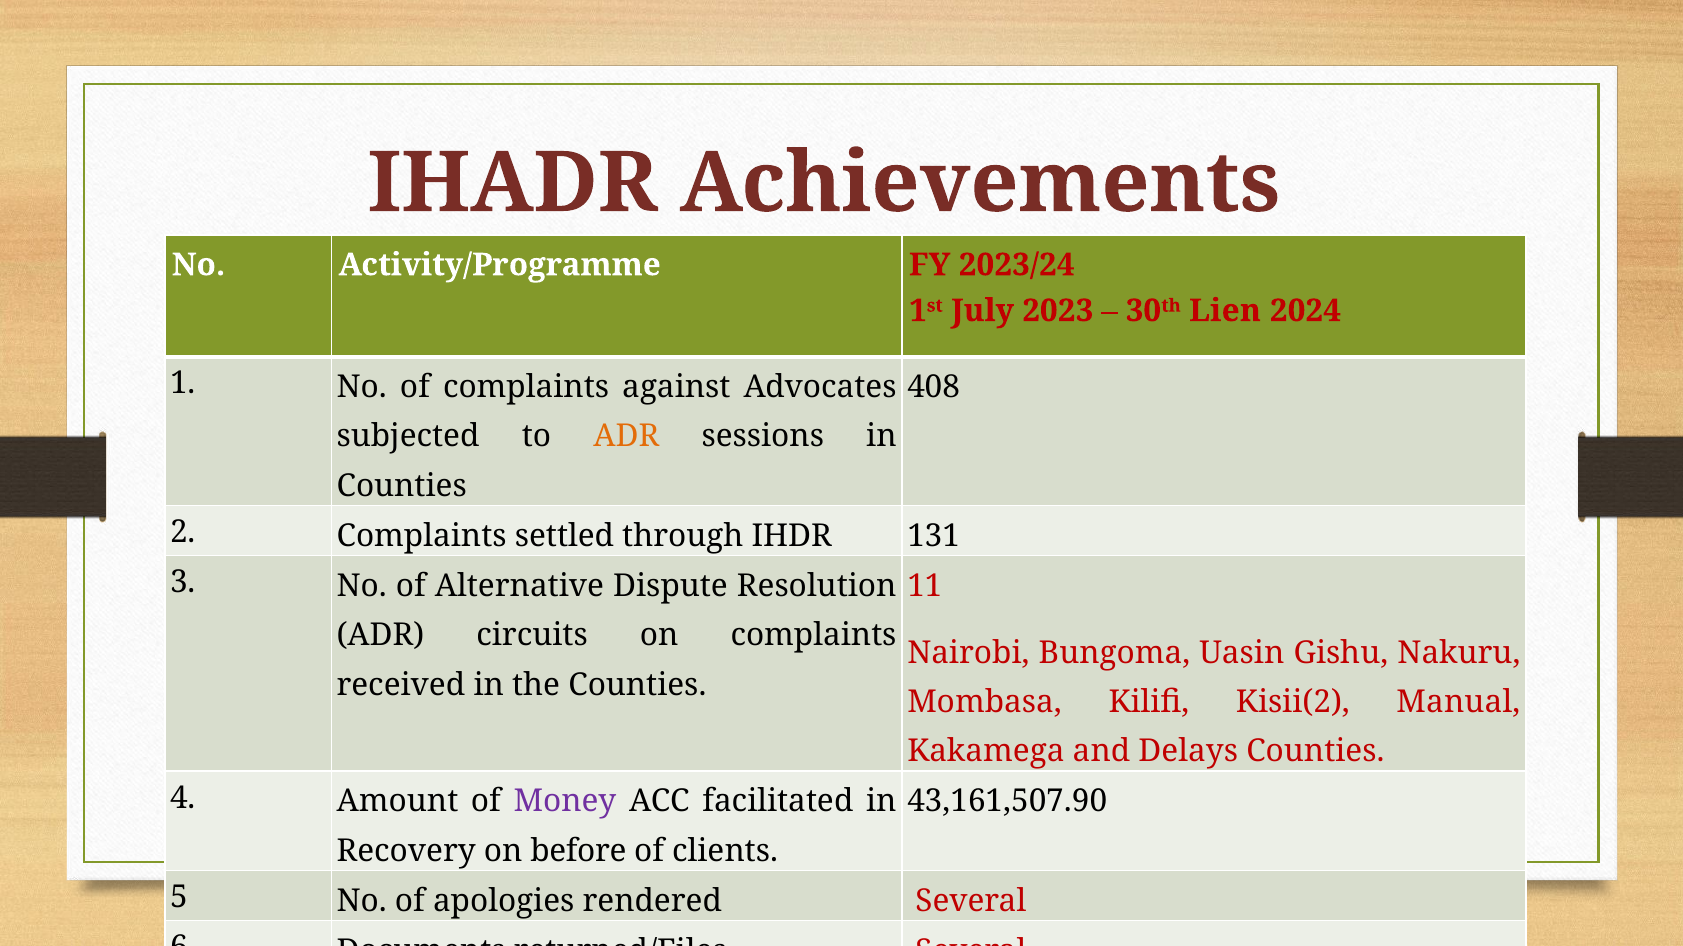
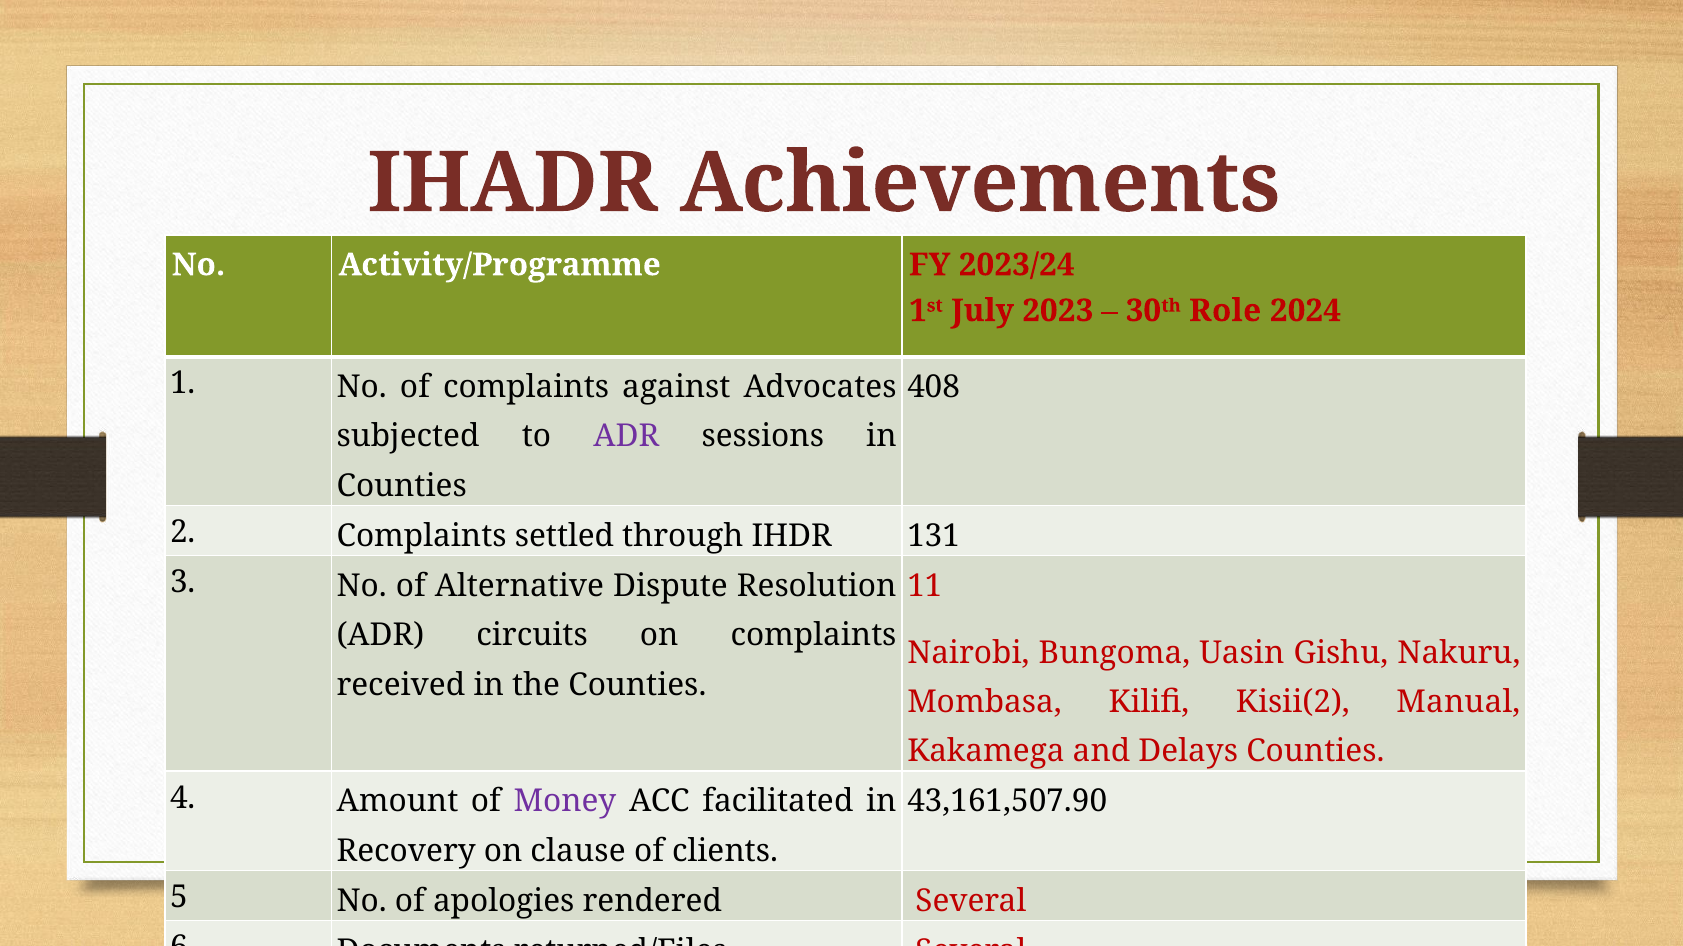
Lien: Lien -> Role
ADR at (626, 437) colour: orange -> purple
before: before -> clause
